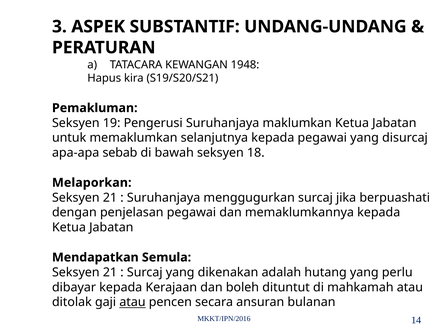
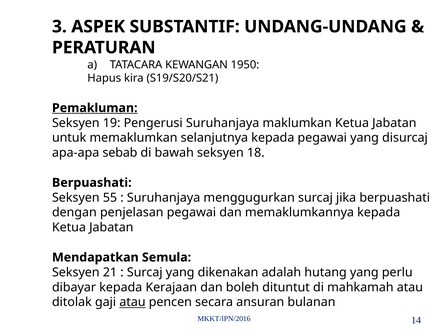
1948: 1948 -> 1950
Pemakluman underline: none -> present
Melaporkan at (92, 183): Melaporkan -> Berpuashati
21 at (110, 198): 21 -> 55
